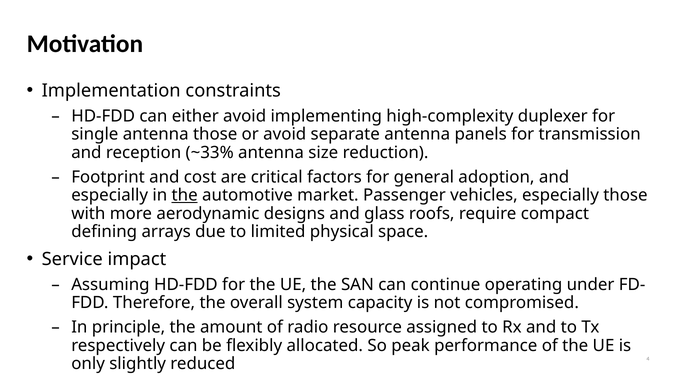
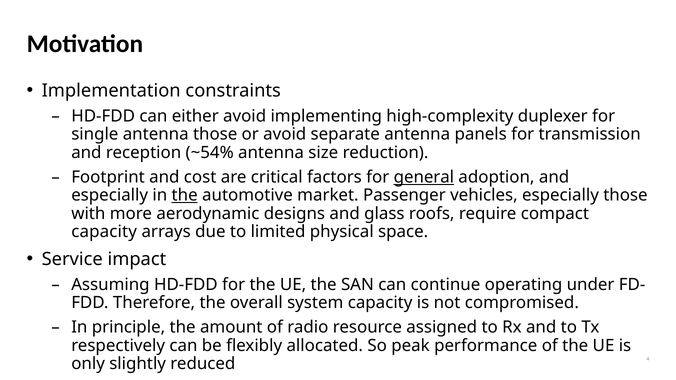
~33%: ~33% -> ~54%
general underline: none -> present
defining at (104, 232): defining -> capacity
